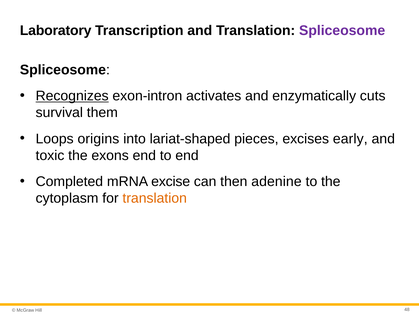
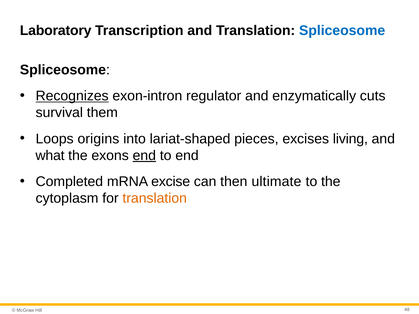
Spliceosome at (342, 30) colour: purple -> blue
activates: activates -> regulator
early: early -> living
toxic: toxic -> what
end at (144, 156) underline: none -> present
adenine: adenine -> ultimate
